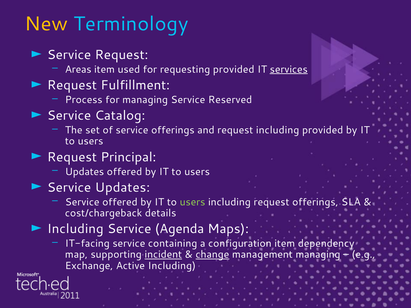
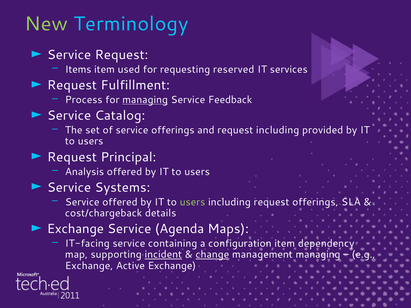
New colour: yellow -> light green
Areas: Areas -> Items
requesting provided: provided -> reserved
services underline: present -> none
managing at (145, 100) underline: none -> present
Reserved: Reserved -> Feedback
Updates at (85, 172): Updates -> Analysis
Service Updates: Updates -> Systems
Including at (75, 229): Including -> Exchange
Active Including: Including -> Exchange
